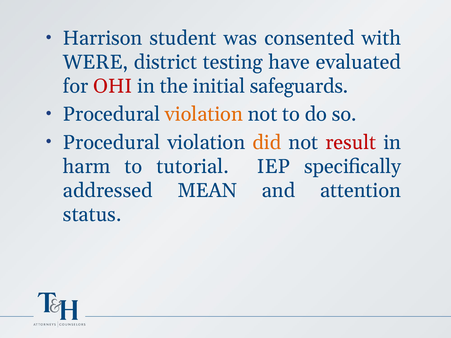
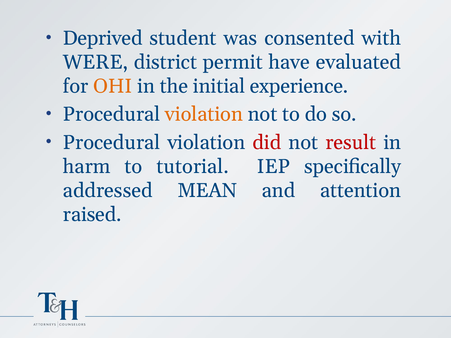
Harrison: Harrison -> Deprived
testing: testing -> permit
OHI colour: red -> orange
safeguards: safeguards -> experience
did colour: orange -> red
status: status -> raised
